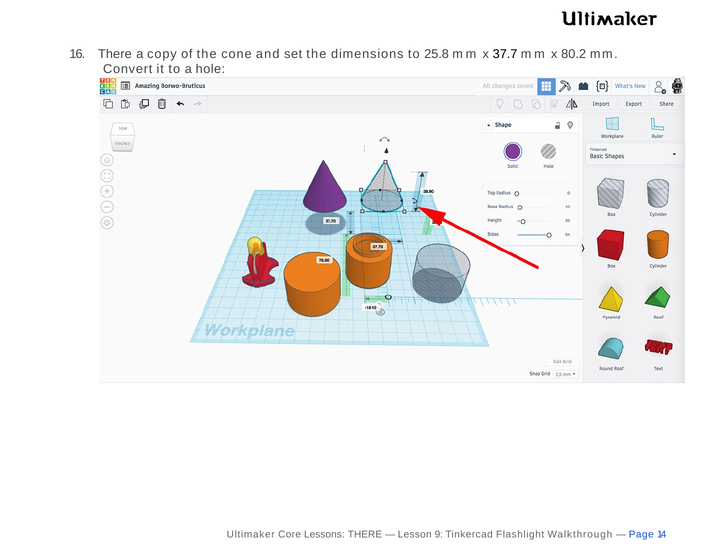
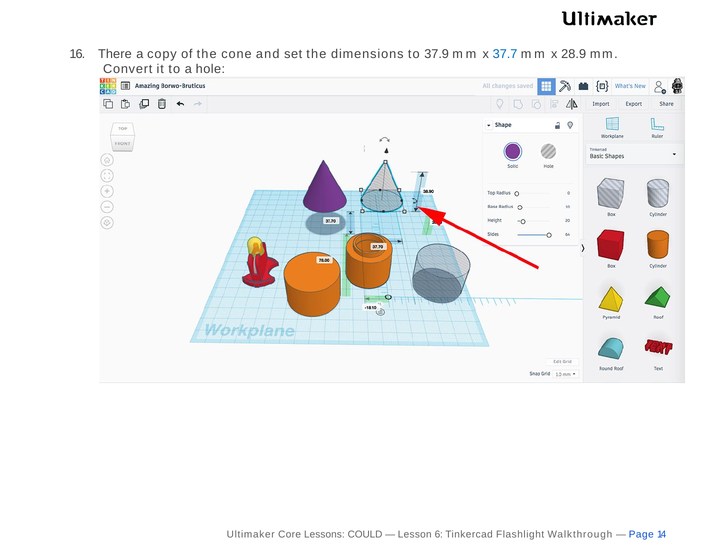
25.8: 25.8 -> 37.9
37.7 colour: black -> blue
80.2: 80.2 -> 28.9
Lessons THERE: THERE -> COULD
9: 9 -> 6
